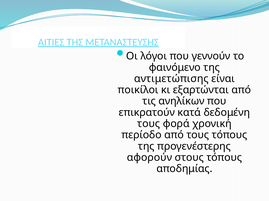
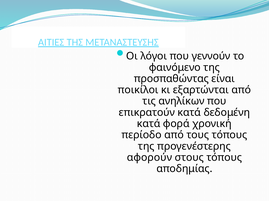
αντιμετώπισης: αντιμετώπισης -> προσπαθώντας
τους at (149, 124): τους -> κατά
